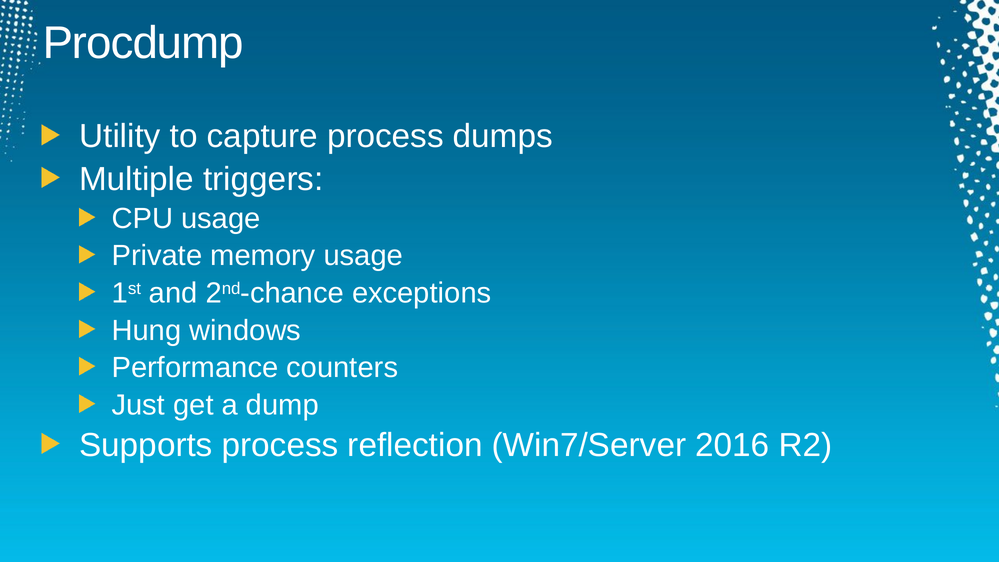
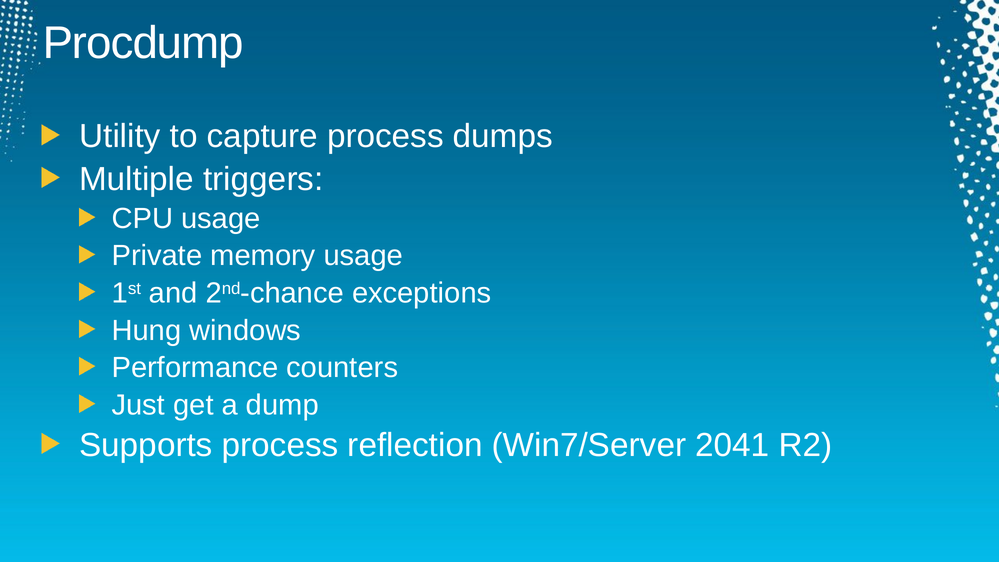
2016: 2016 -> 2041
